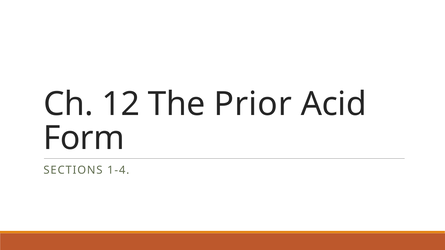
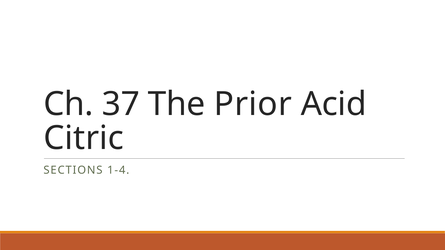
12: 12 -> 37
Form: Form -> Citric
